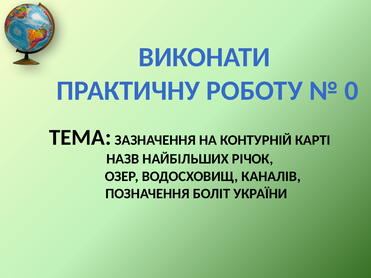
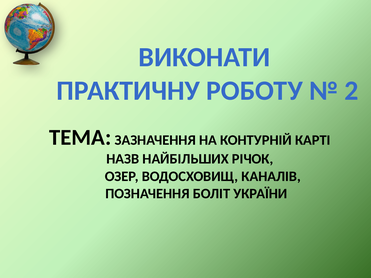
0: 0 -> 2
